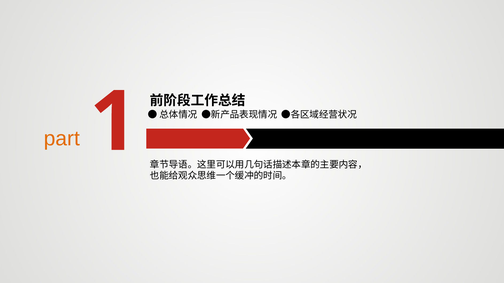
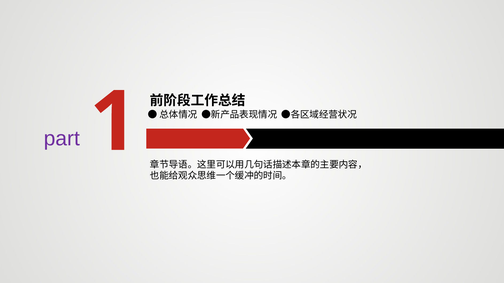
part colour: orange -> purple
